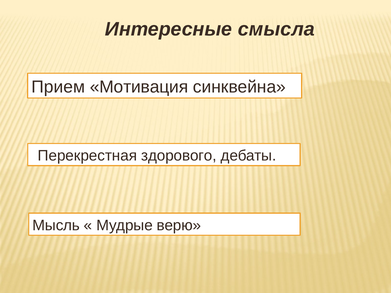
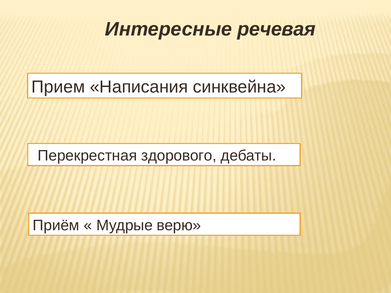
смысла: смысла -> речевая
Мотивация: Мотивация -> Написания
Мысль: Мысль -> Приём
